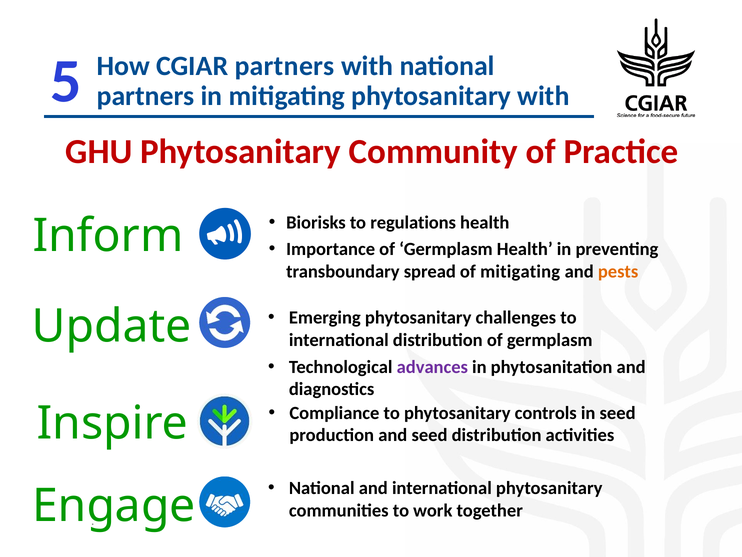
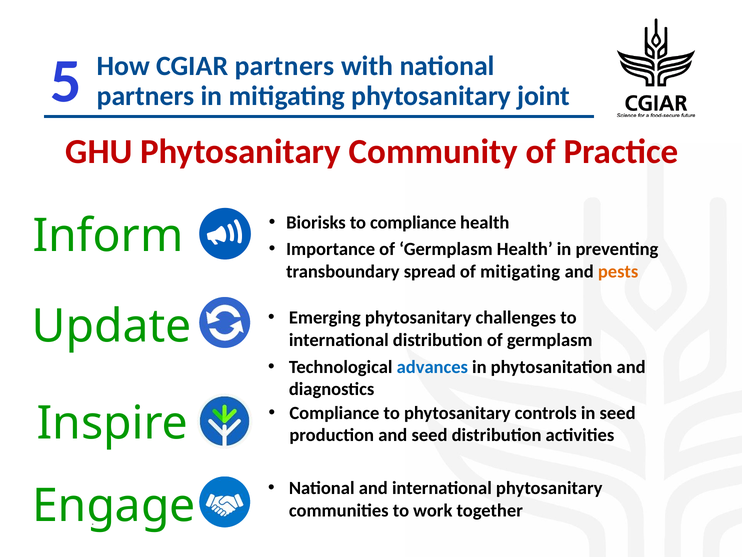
phytosanitary with: with -> joint
to regulations: regulations -> compliance
advances colour: purple -> blue
